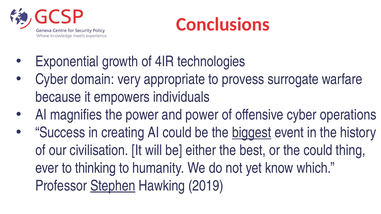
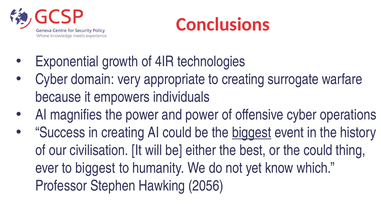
to provess: provess -> creating
to thinking: thinking -> biggest
Stephen underline: present -> none
2019: 2019 -> 2056
